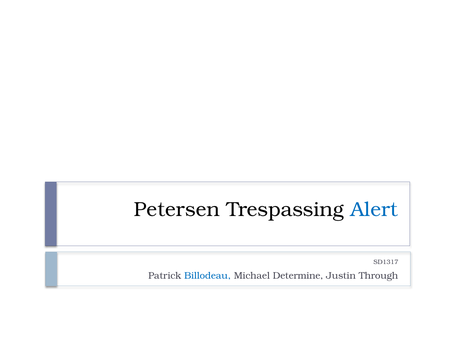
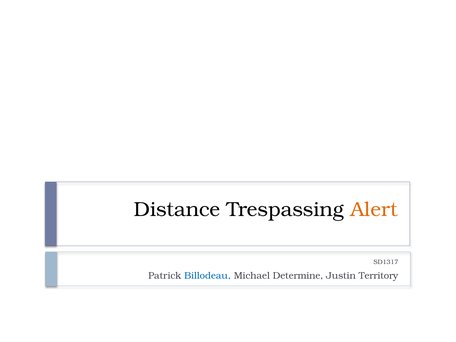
Petersen: Petersen -> Distance
Alert colour: blue -> orange
Through: Through -> Territory
